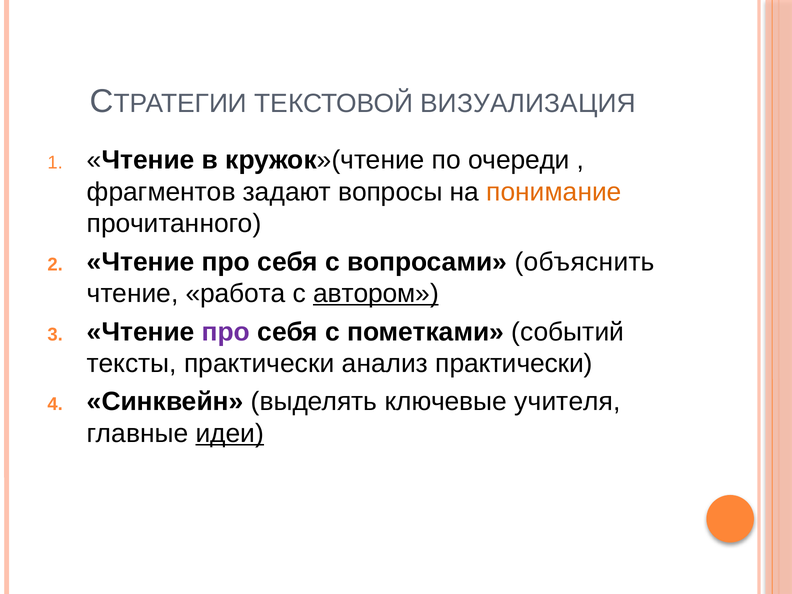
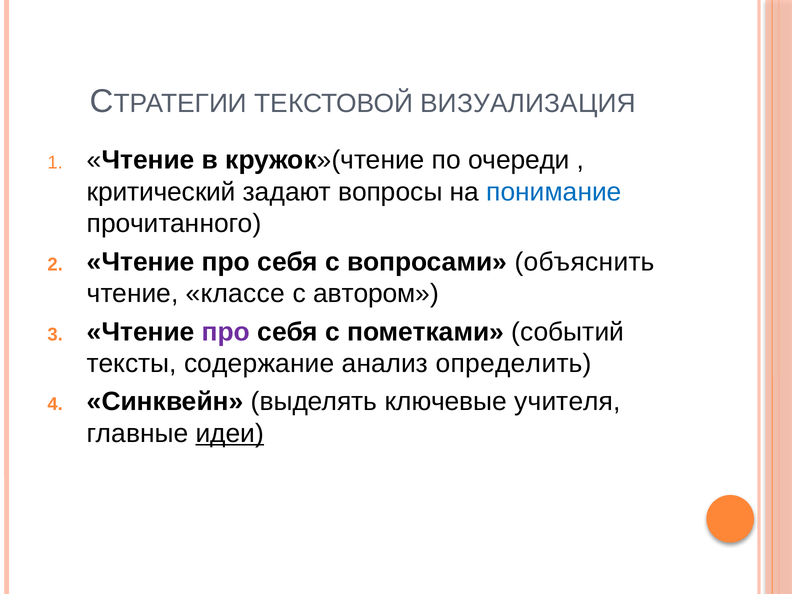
фрагментов: фрагментов -> критический
понимание colour: orange -> blue
работа: работа -> классе
автором underline: present -> none
тексты практически: практически -> содержание
анализ практически: практически -> определить
